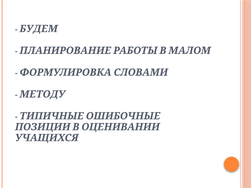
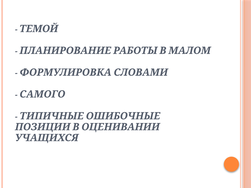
БУДЕМ: БУДЕМ -> ТЕМОЙ
МЕТОДУ: МЕТОДУ -> САМОГО
